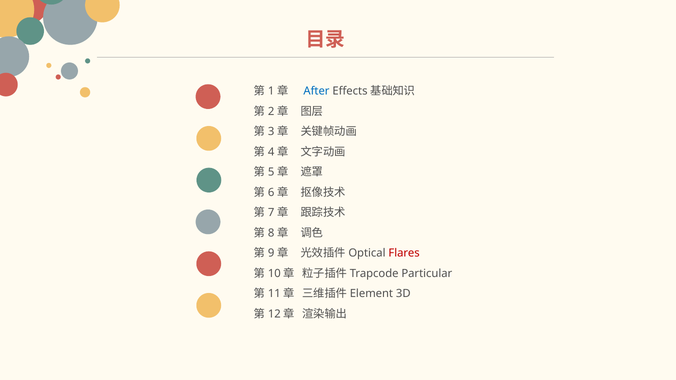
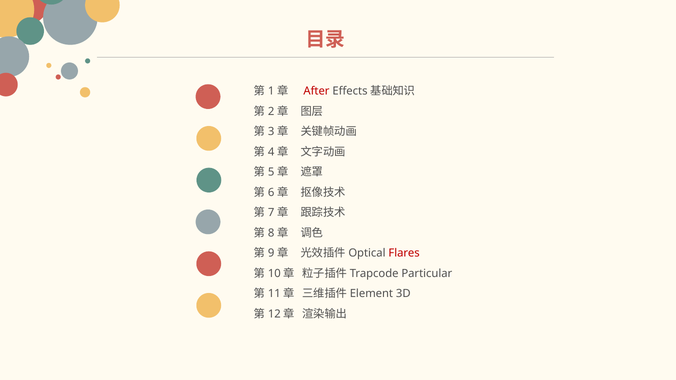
After colour: blue -> red
